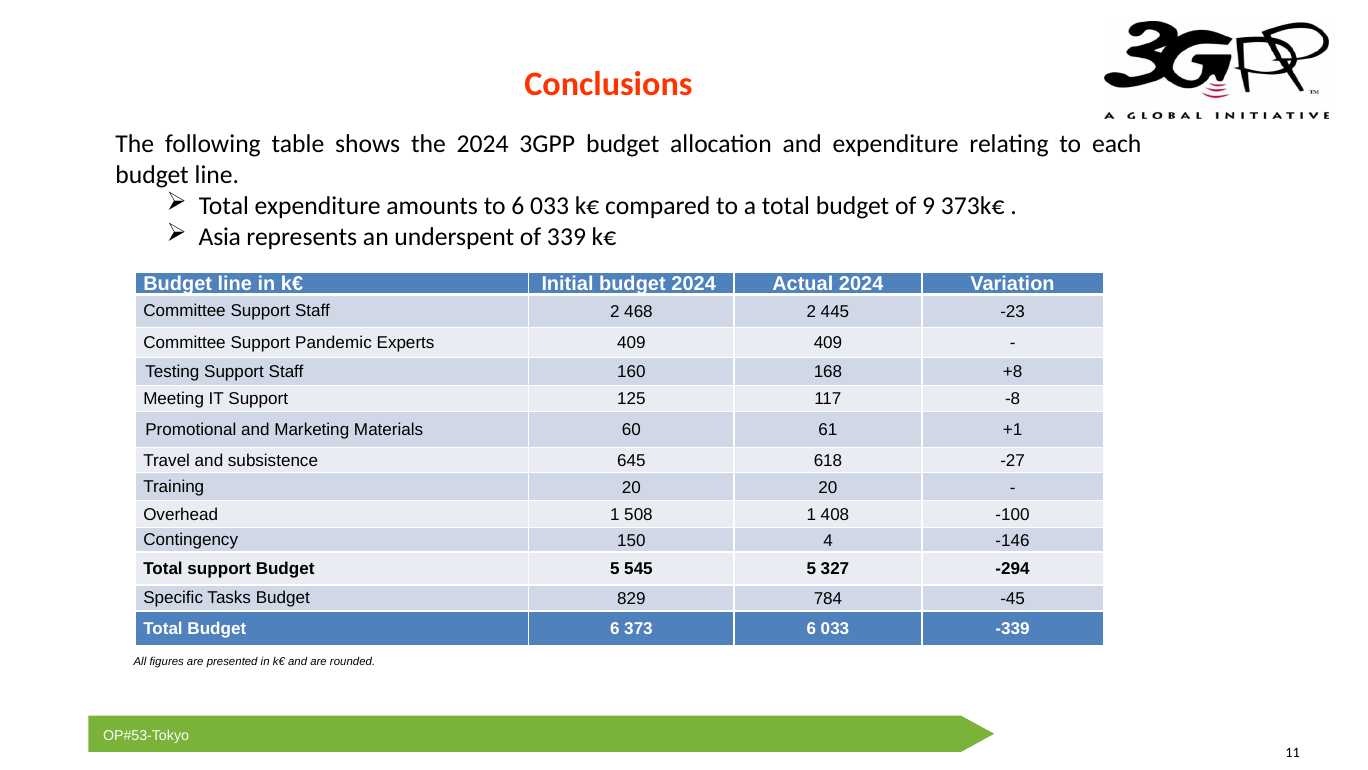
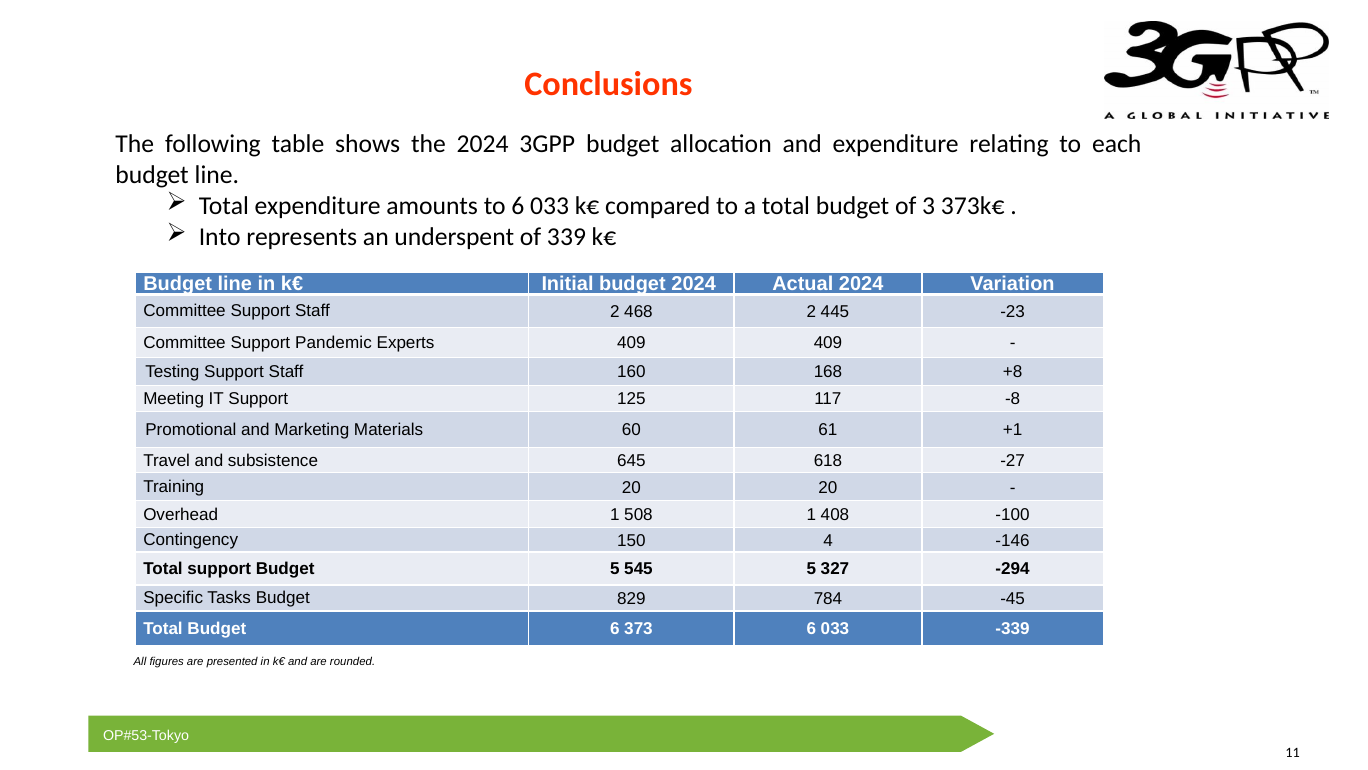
9: 9 -> 3
Asia: Asia -> Into
